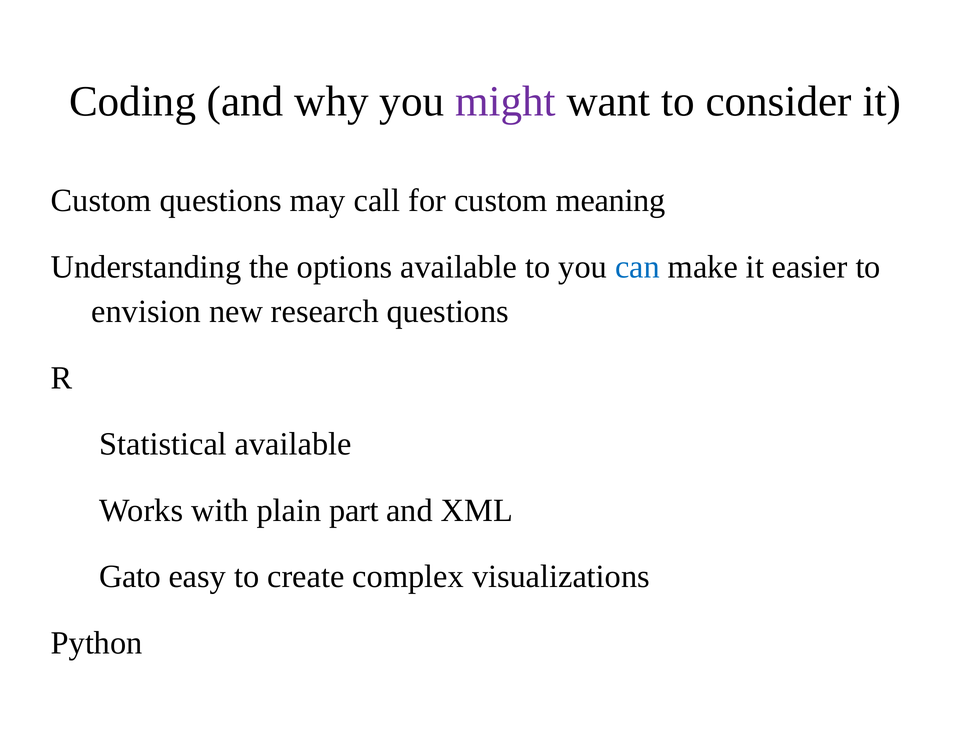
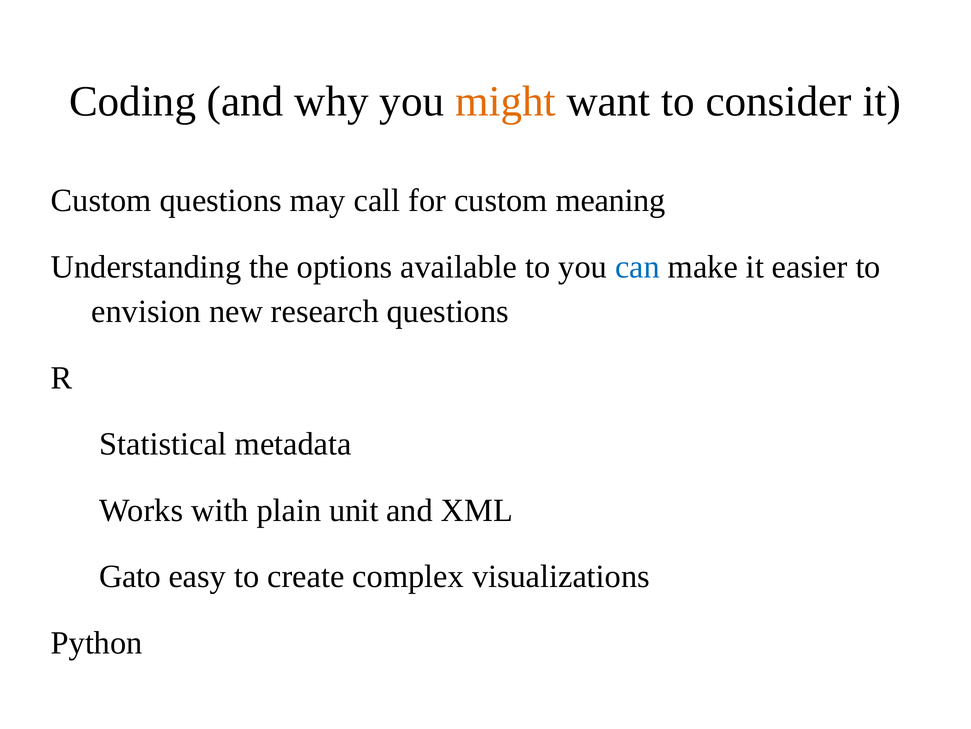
might colour: purple -> orange
Statistical available: available -> metadata
part: part -> unit
